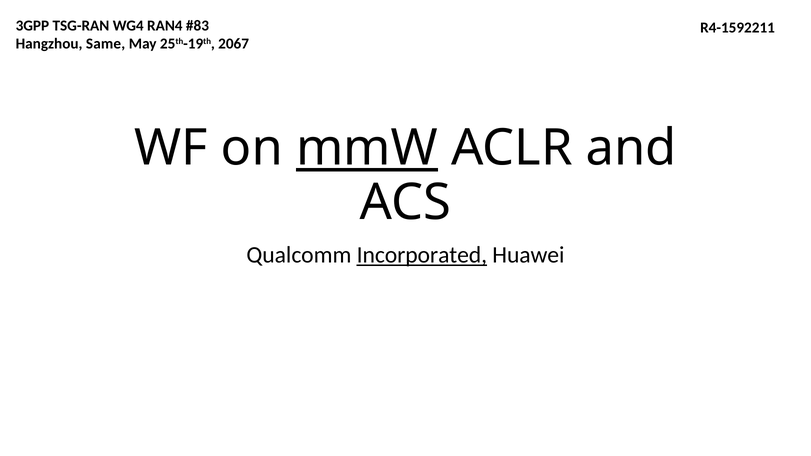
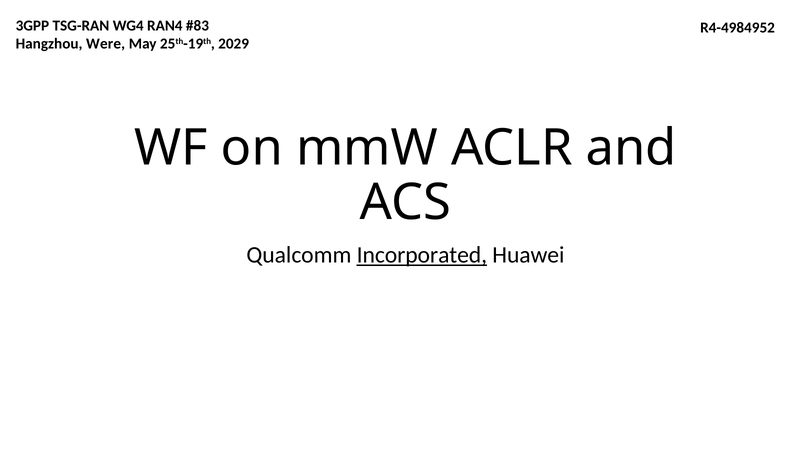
R4-1592211: R4-1592211 -> R4-4984952
Same: Same -> Were
2067: 2067 -> 2029
mmW underline: present -> none
